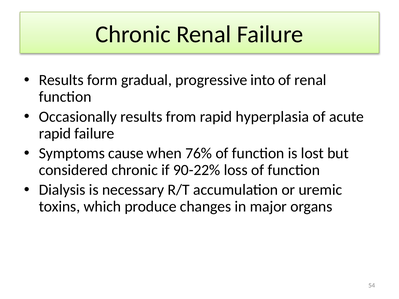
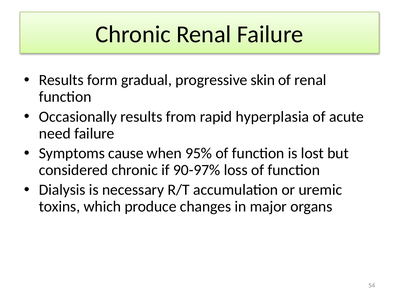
into: into -> skin
rapid at (55, 134): rapid -> need
76%: 76% -> 95%
90-22%: 90-22% -> 90-97%
